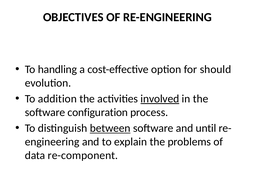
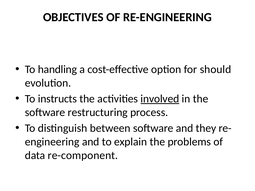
addition: addition -> instructs
configuration: configuration -> restructuring
between underline: present -> none
until: until -> they
